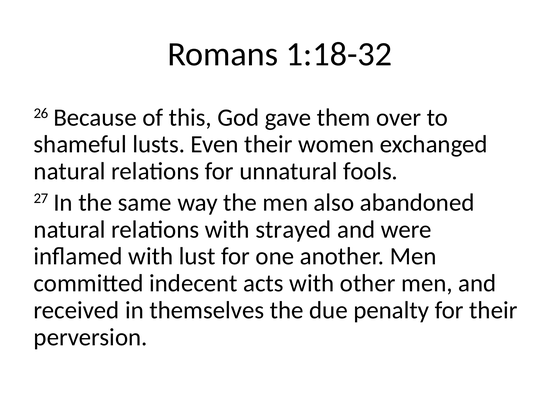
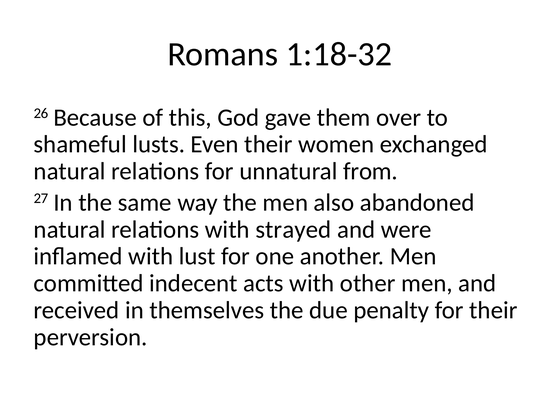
fools: fools -> from
